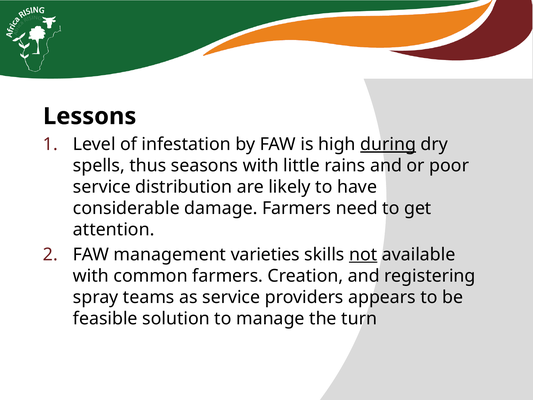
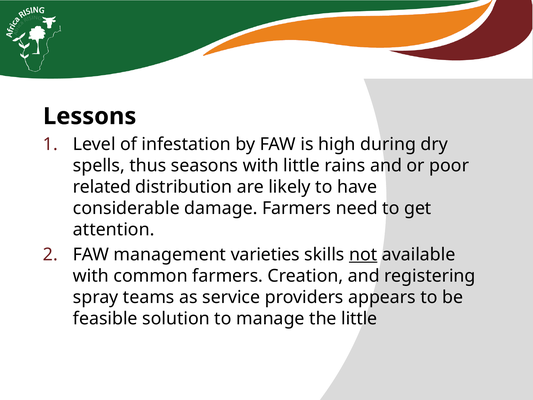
during underline: present -> none
service at (102, 187): service -> related
the turn: turn -> little
